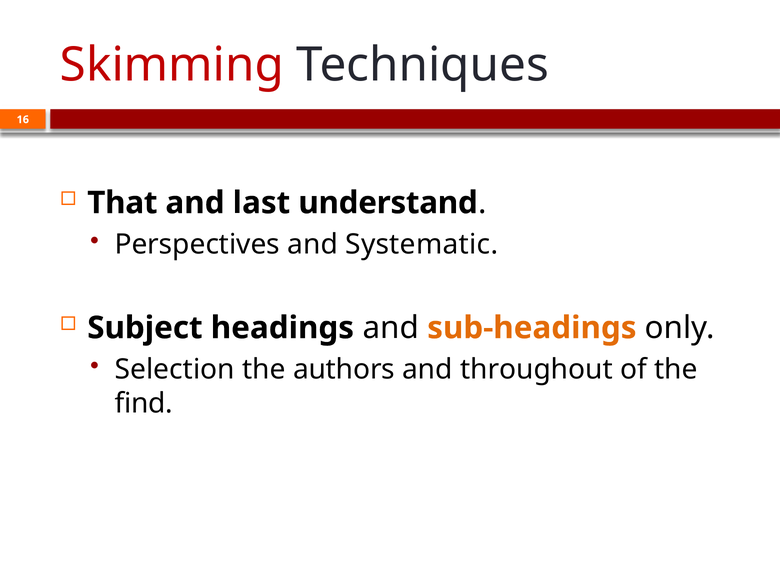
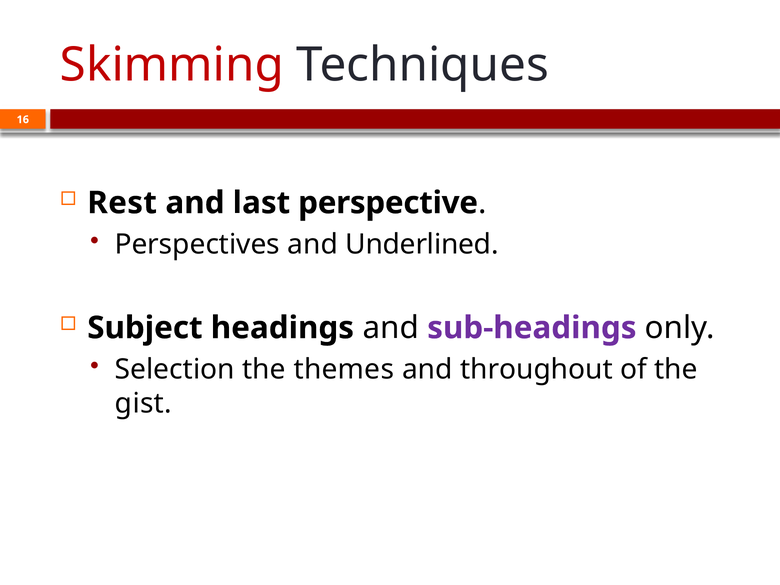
That: That -> Rest
understand: understand -> perspective
Systematic: Systematic -> Underlined
sub-headings colour: orange -> purple
authors: authors -> themes
find: find -> gist
